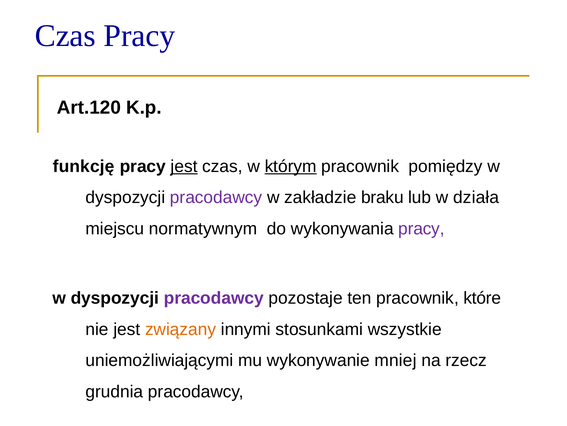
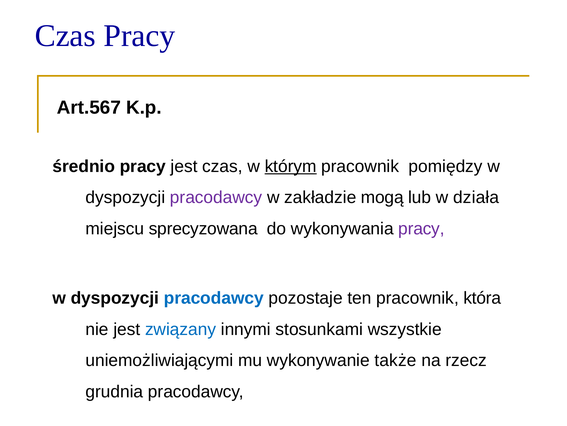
Art.120: Art.120 -> Art.567
funkcję: funkcję -> średnio
jest at (184, 166) underline: present -> none
braku: braku -> mogą
normatywnym: normatywnym -> sprecyzowana
pracodawcy at (214, 298) colour: purple -> blue
które: które -> która
związany colour: orange -> blue
mniej: mniej -> także
